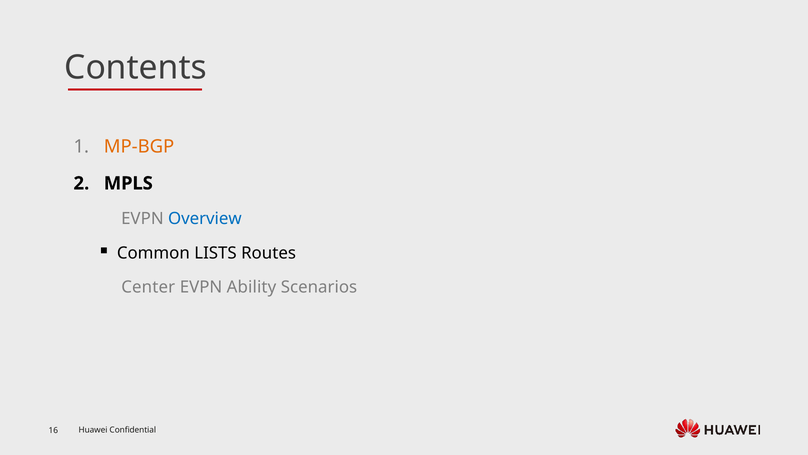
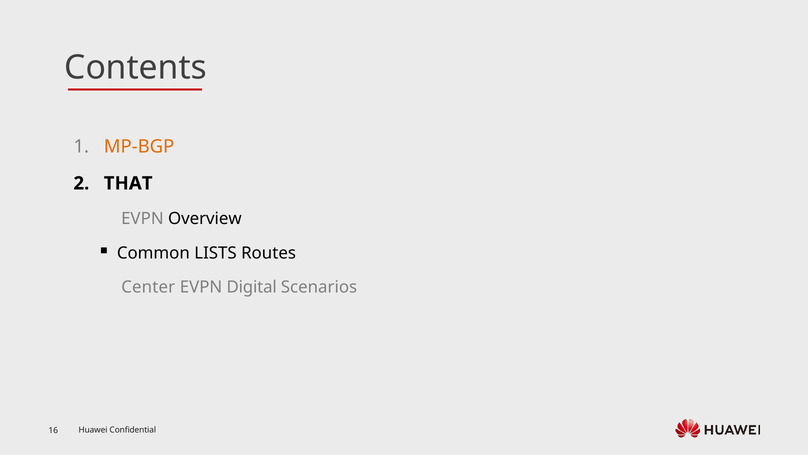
MPLS: MPLS -> THAT
Overview colour: blue -> black
Ability: Ability -> Digital
